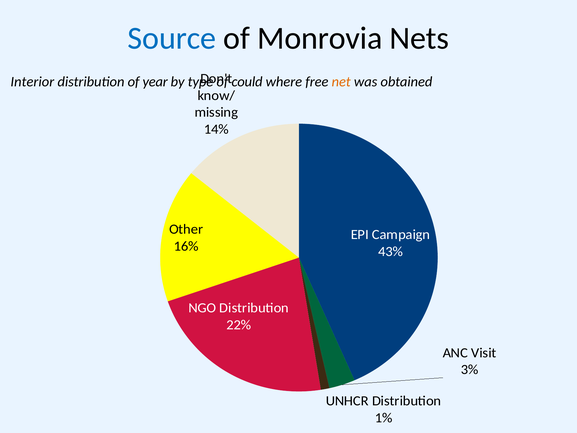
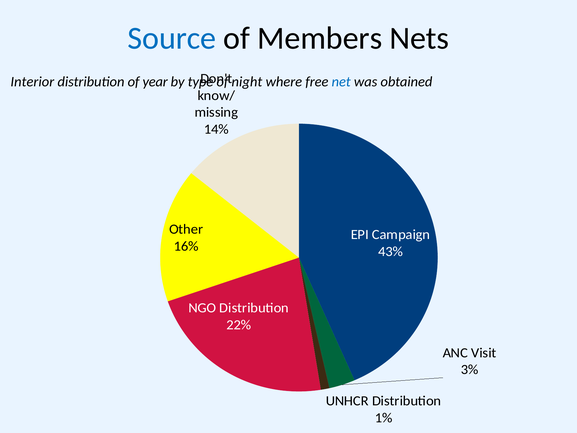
Monrovia: Monrovia -> Members
could: could -> night
net colour: orange -> blue
